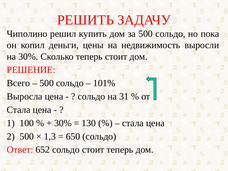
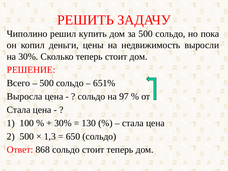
101%: 101% -> 651%
31: 31 -> 97
652: 652 -> 868
